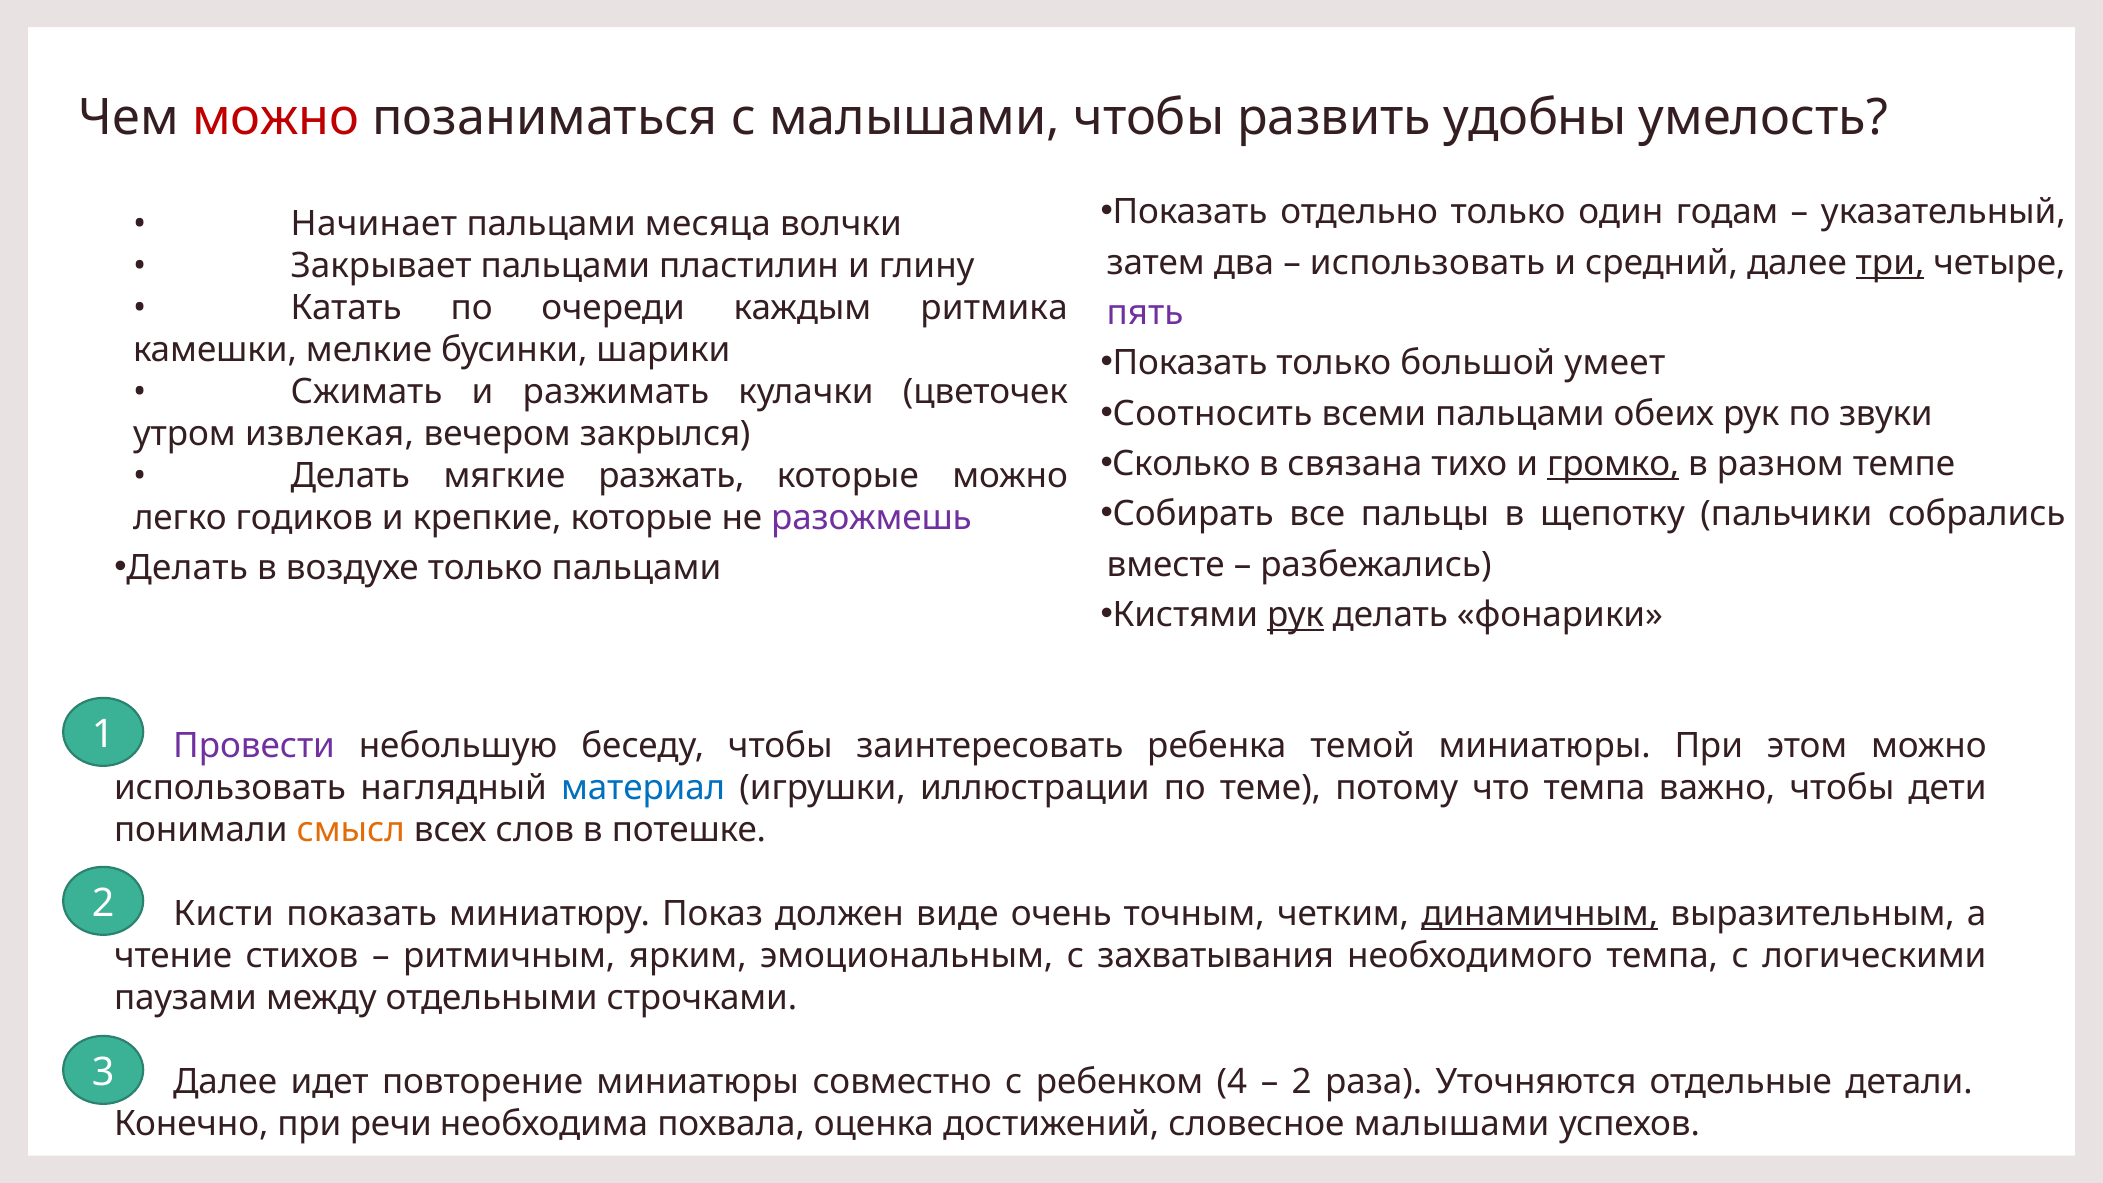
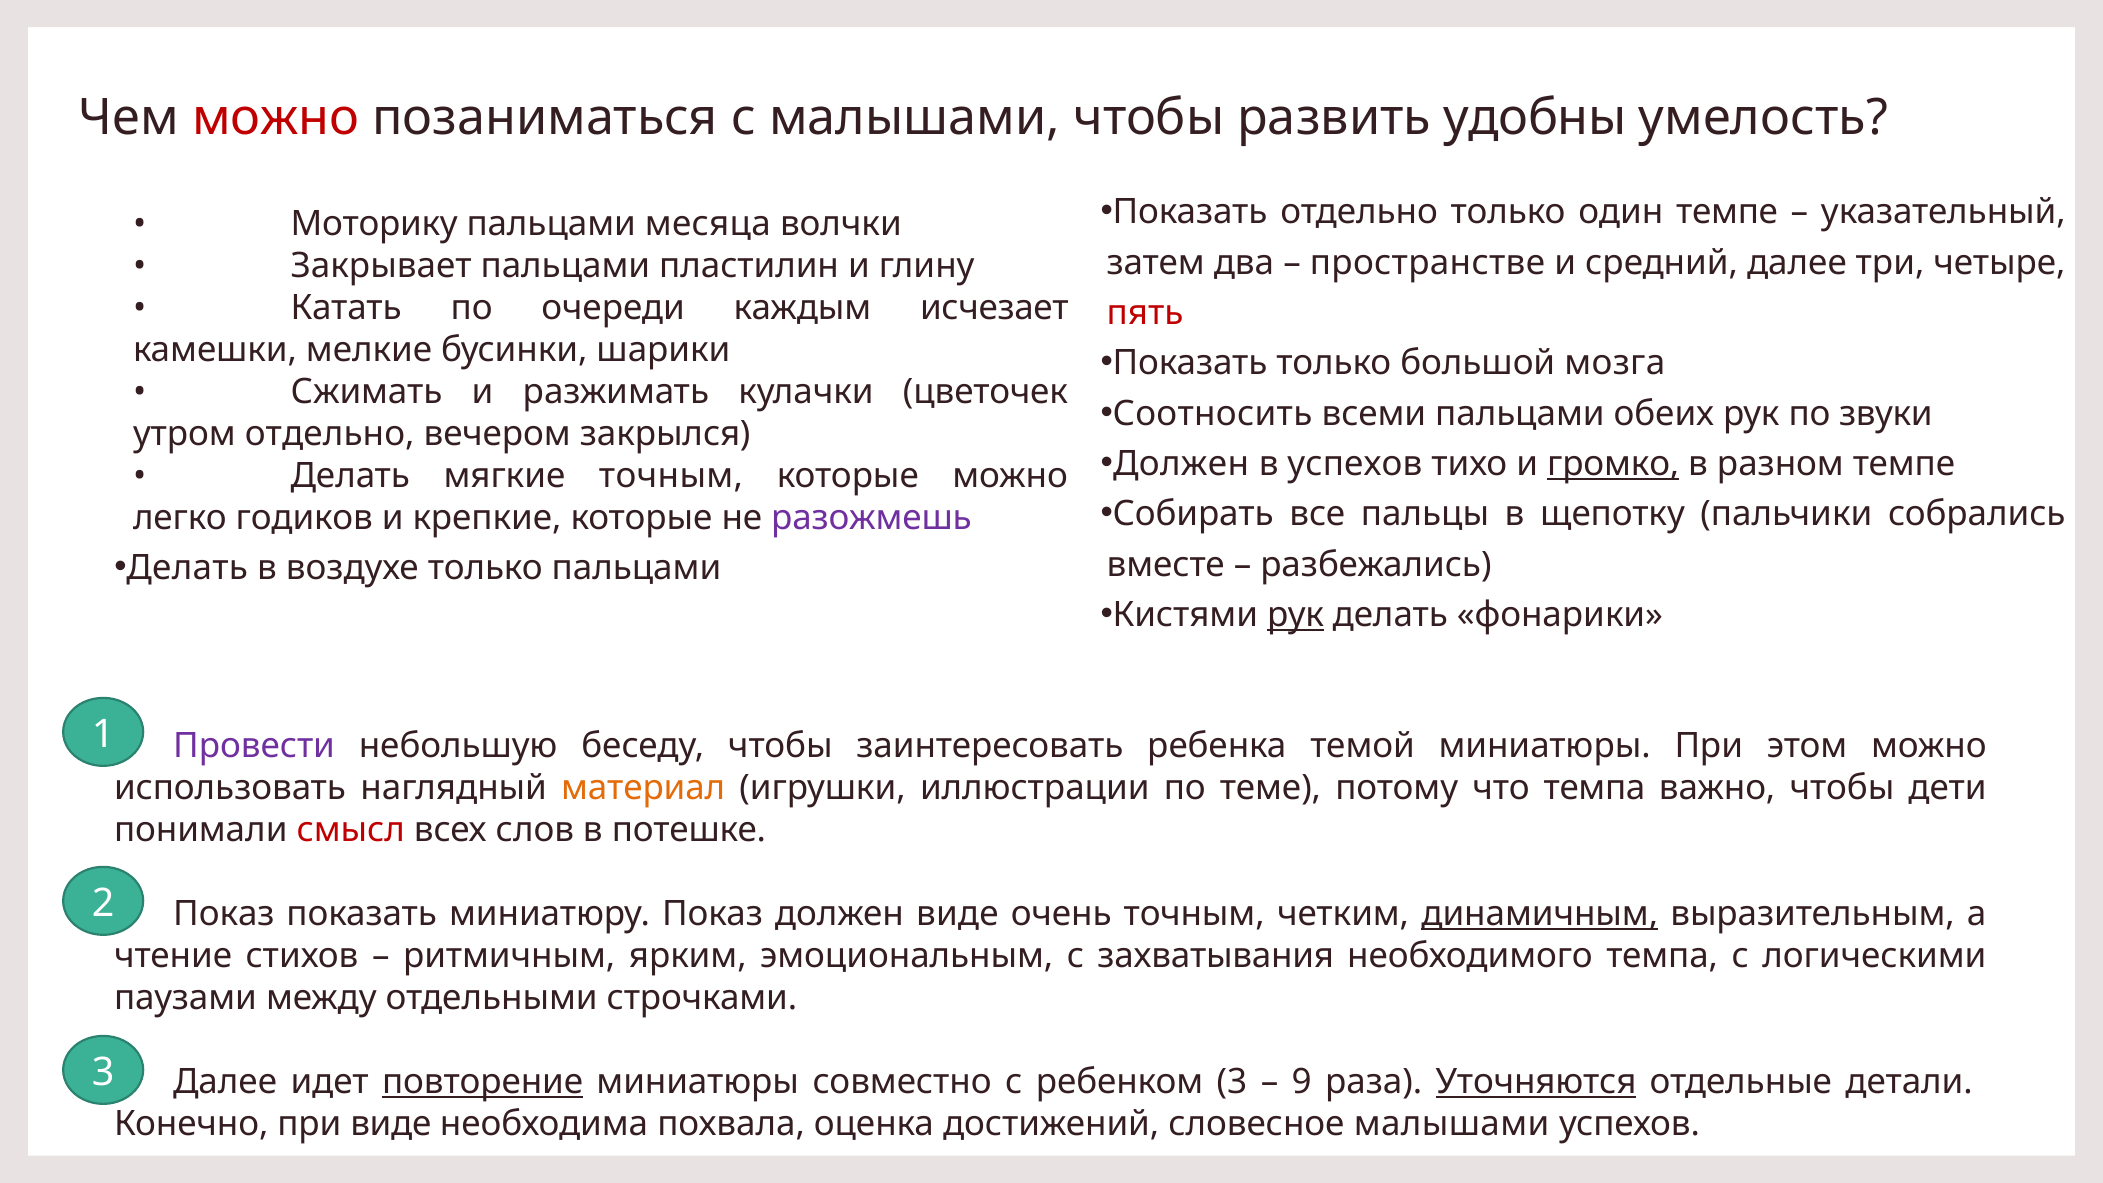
один годам: годам -> темпе
Начинает: Начинает -> Моторику
использовать at (1428, 263): использовать -> пространстве
три underline: present -> none
ритмика: ритмика -> исчезает
пять colour: purple -> red
умеет: умеет -> мозга
утром извлекая: извлекая -> отдельно
Сколько at (1181, 464): Сколько -> Должен
в связана: связана -> успехов
мягкие разжать: разжать -> точным
материал colour: blue -> orange
смысл colour: orange -> red
Кисти at (224, 914): Кисти -> Показ
повторение underline: none -> present
ребенком 4: 4 -> 3
2 at (1302, 1082): 2 -> 9
Уточняются underline: none -> present
при речи: речи -> виде
